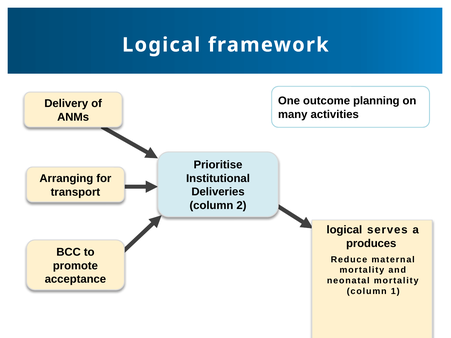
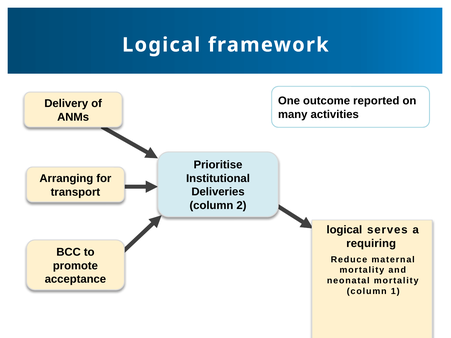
planning: planning -> reported
produces: produces -> requiring
